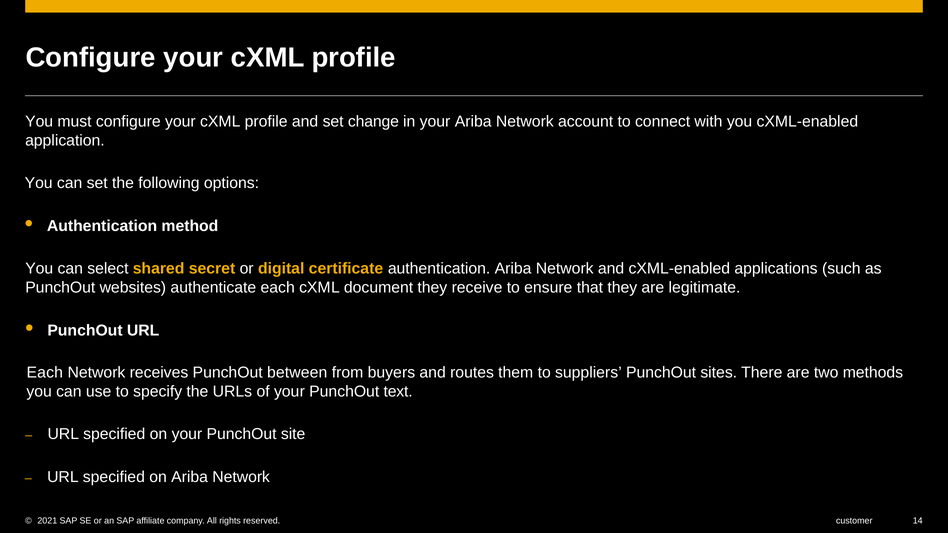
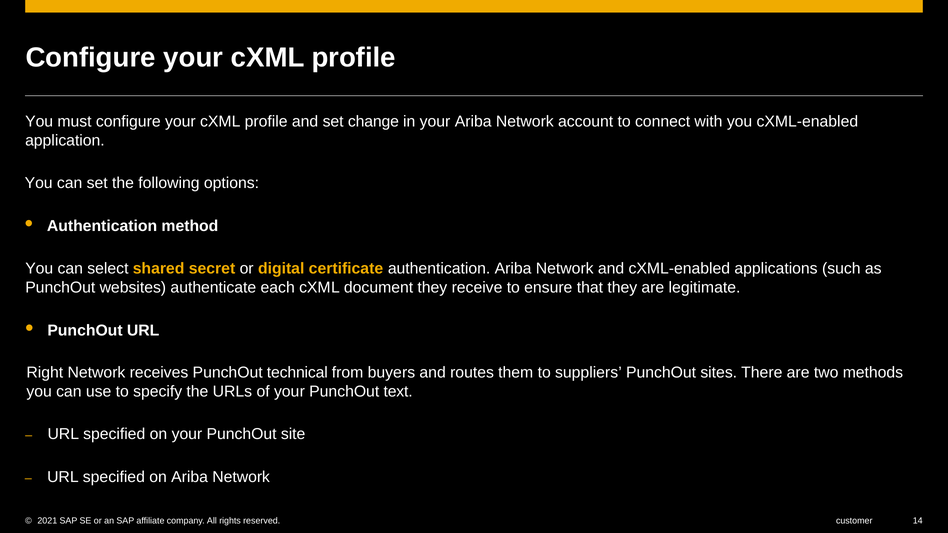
Each at (45, 373): Each -> Right
between: between -> technical
